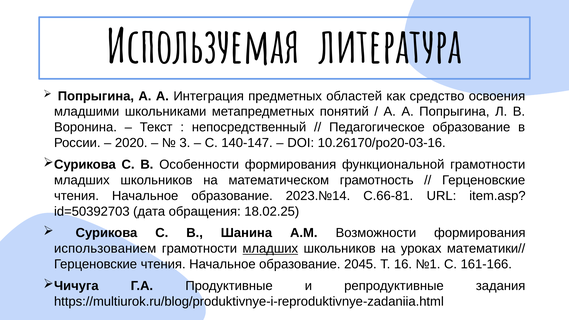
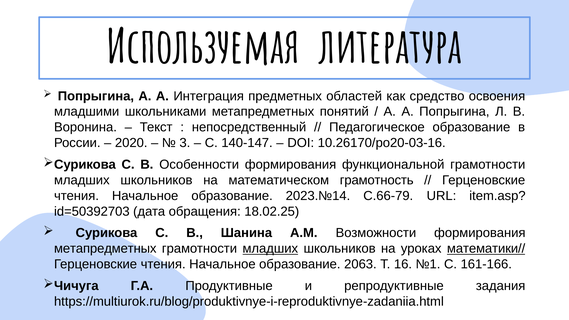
С.66-81: С.66-81 -> С.66-79
использованием at (105, 249): использованием -> метапредметных
математики// underline: none -> present
2045: 2045 -> 2063
